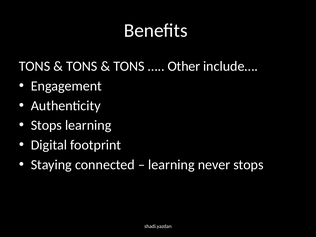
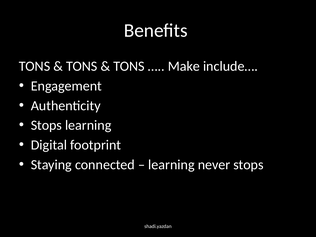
Other: Other -> Make
